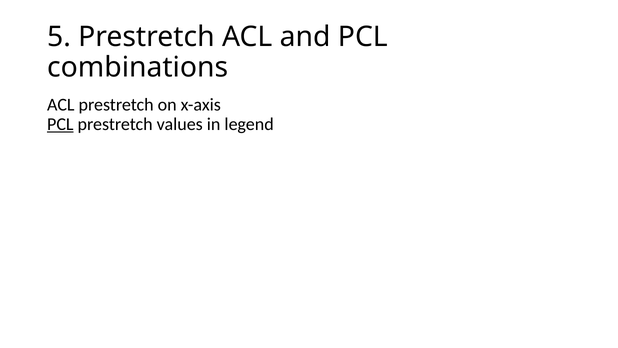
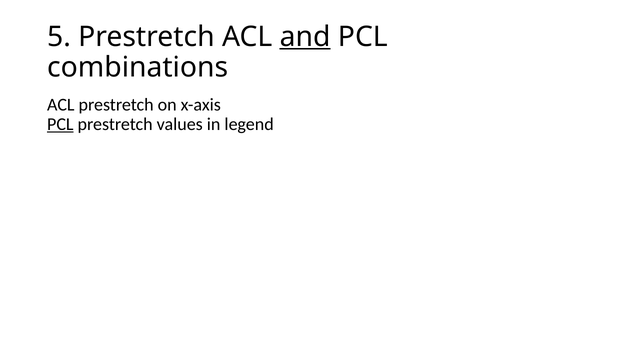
and underline: none -> present
